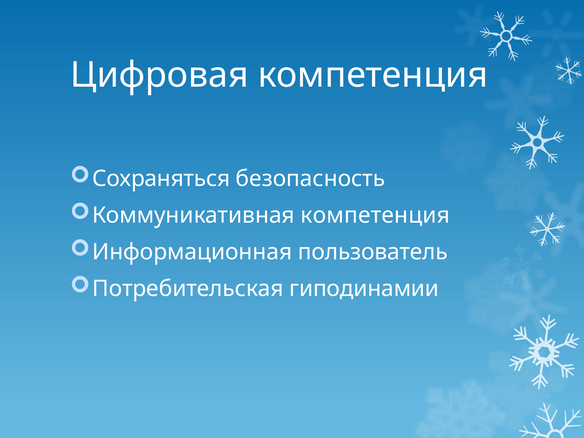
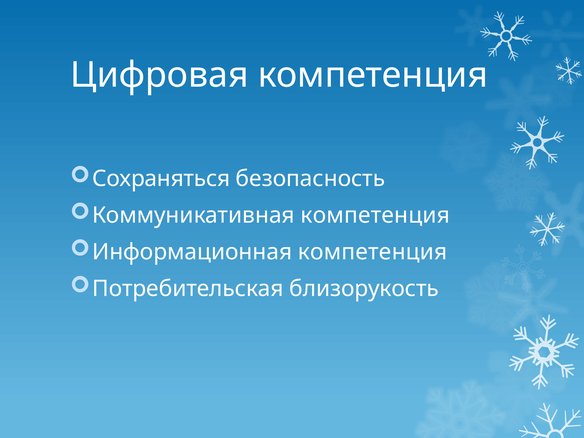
Информационная пользователь: пользователь -> компетенция
гиподинамии: гиподинамии -> близорукость
